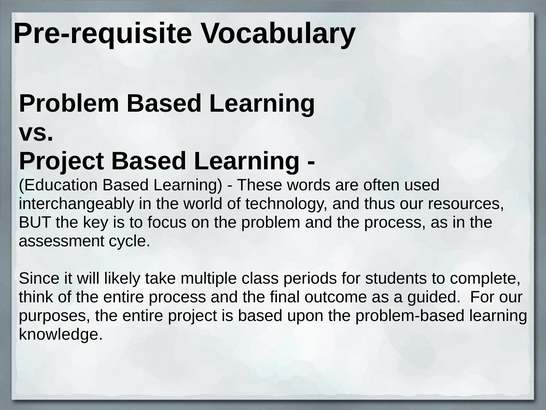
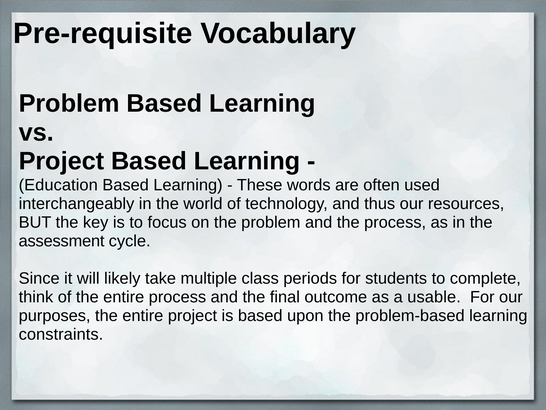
guided: guided -> usable
knowledge: knowledge -> constraints
